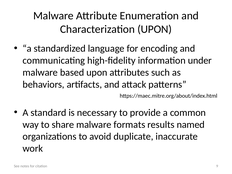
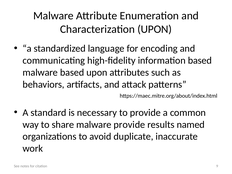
information under: under -> based
malware formats: formats -> provide
